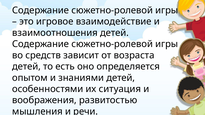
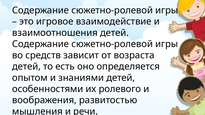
ситуация: ситуация -> ролевого
